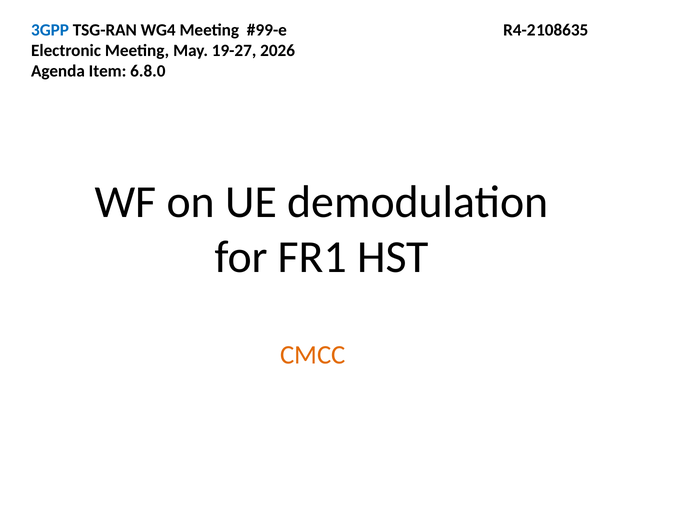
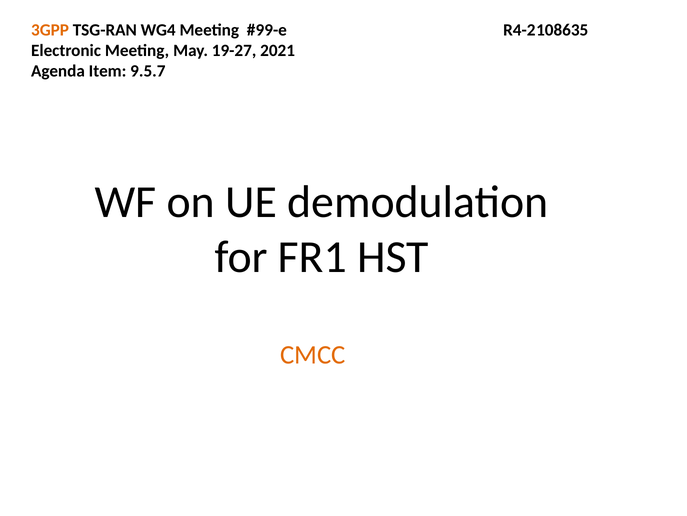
3GPP colour: blue -> orange
2026: 2026 -> 2021
6.8.0: 6.8.0 -> 9.5.7
